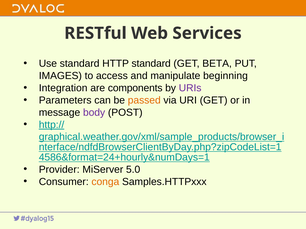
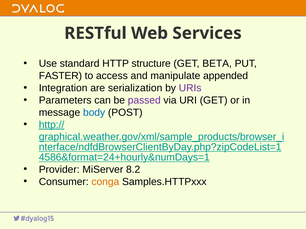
HTTP standard: standard -> structure
IMAGES: IMAGES -> FASTER
beginning: beginning -> appended
components: components -> serialization
passed colour: orange -> purple
body colour: purple -> blue
5.0: 5.0 -> 8.2
